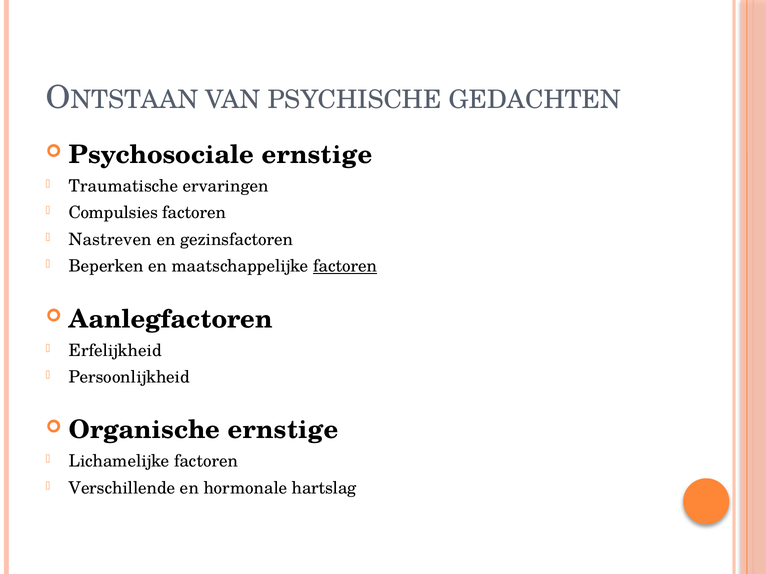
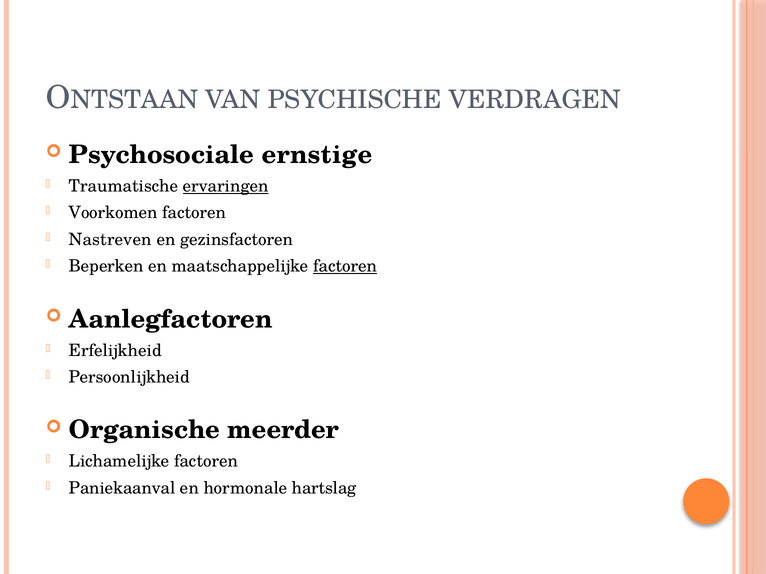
GEDACHTEN: GEDACHTEN -> VERDRAGEN
ervaringen underline: none -> present
Compulsies: Compulsies -> Voorkomen
Organische ernstige: ernstige -> meerder
Verschillende: Verschillende -> Paniekaanval
